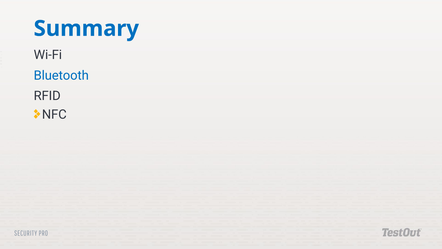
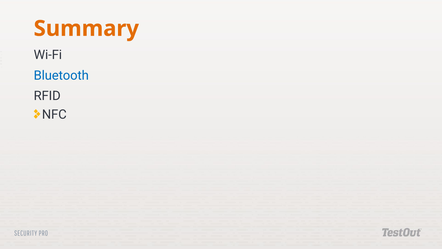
Summary colour: blue -> orange
